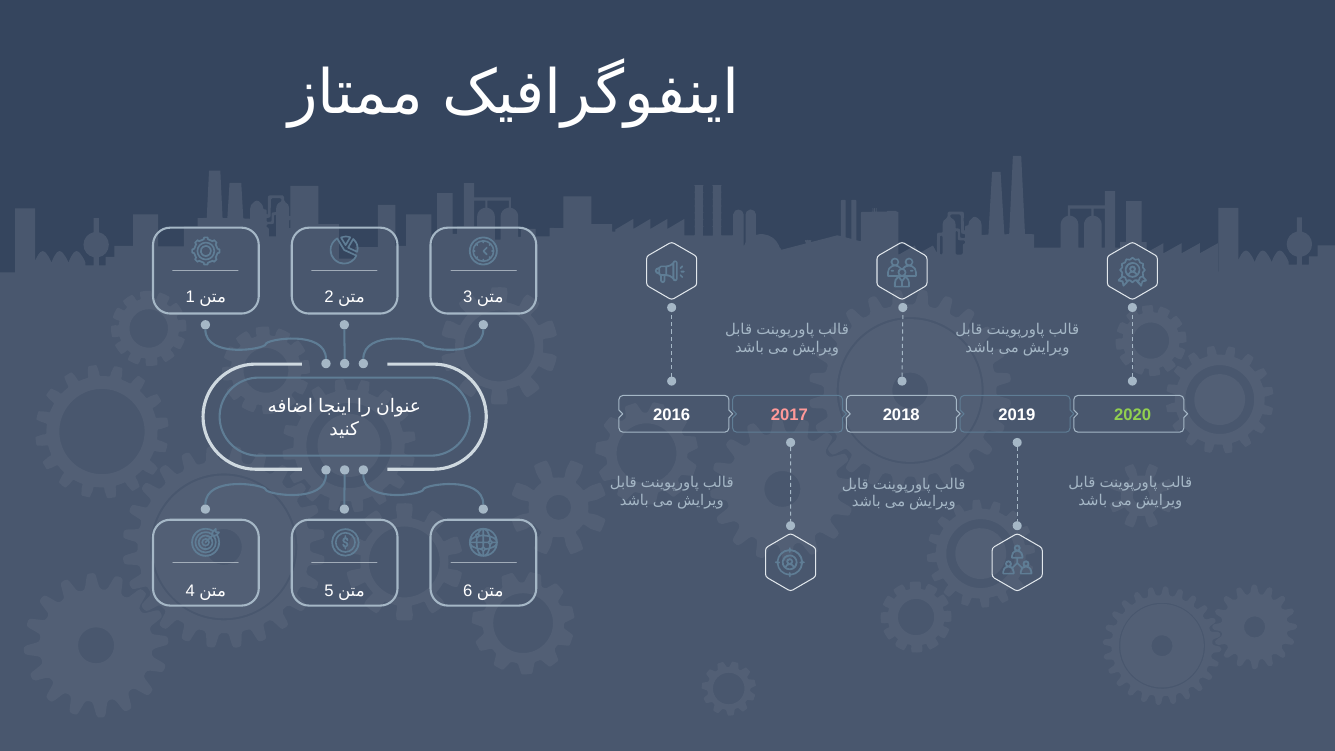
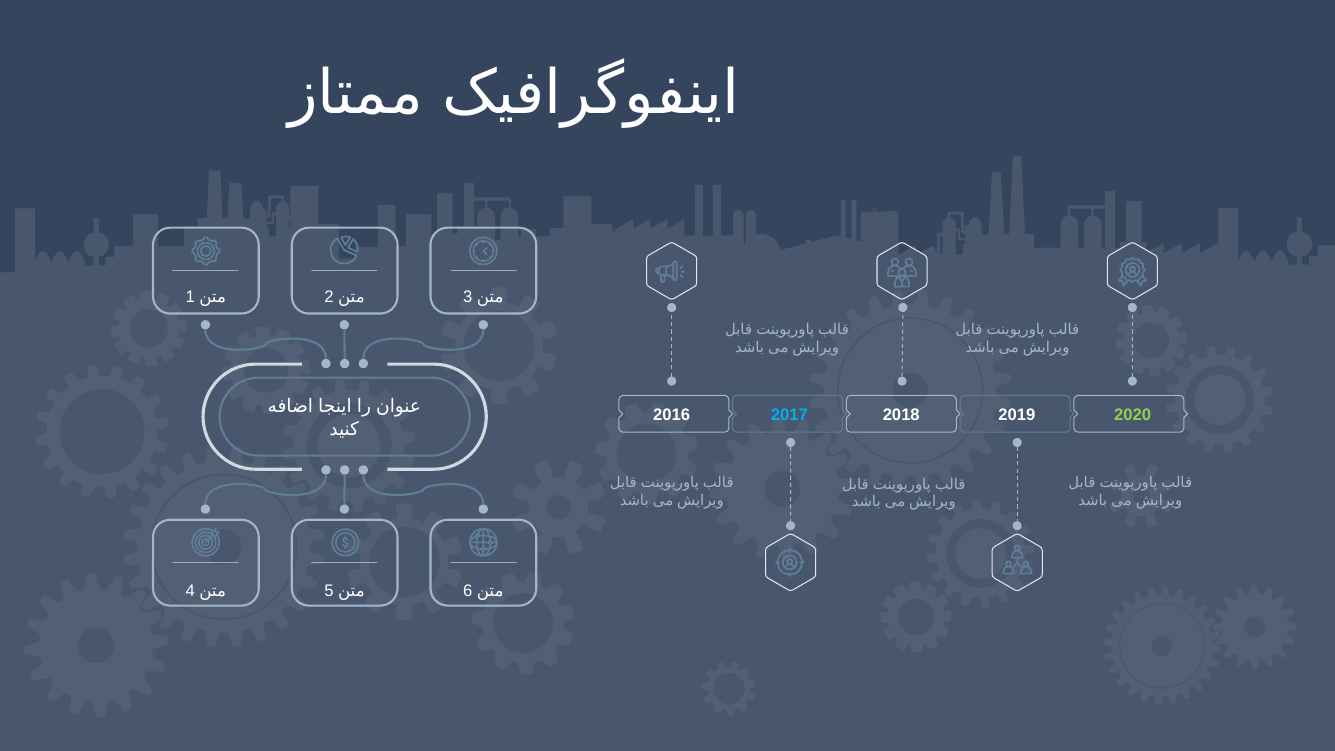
2017 colour: pink -> light blue
